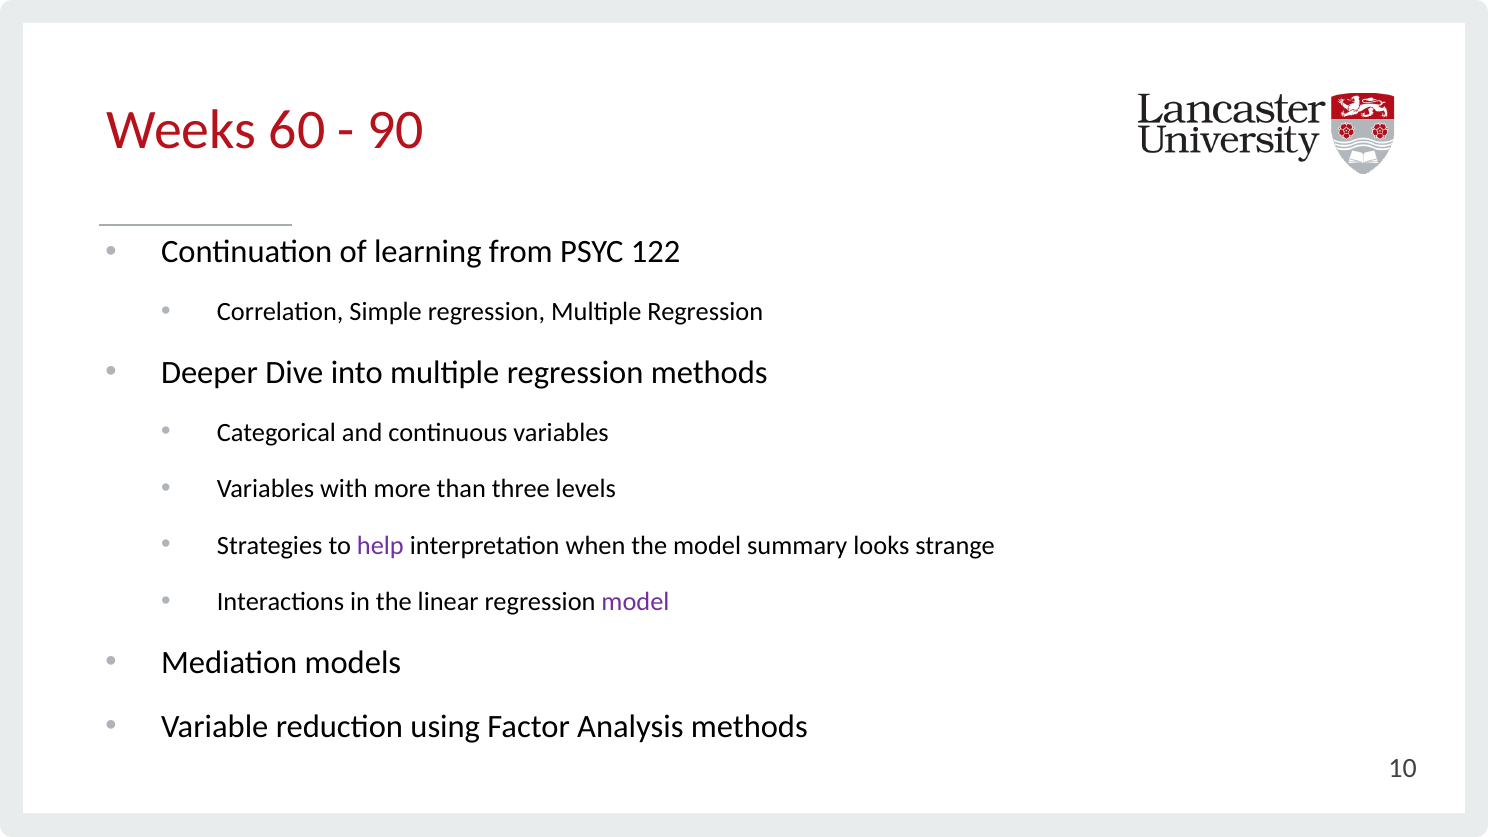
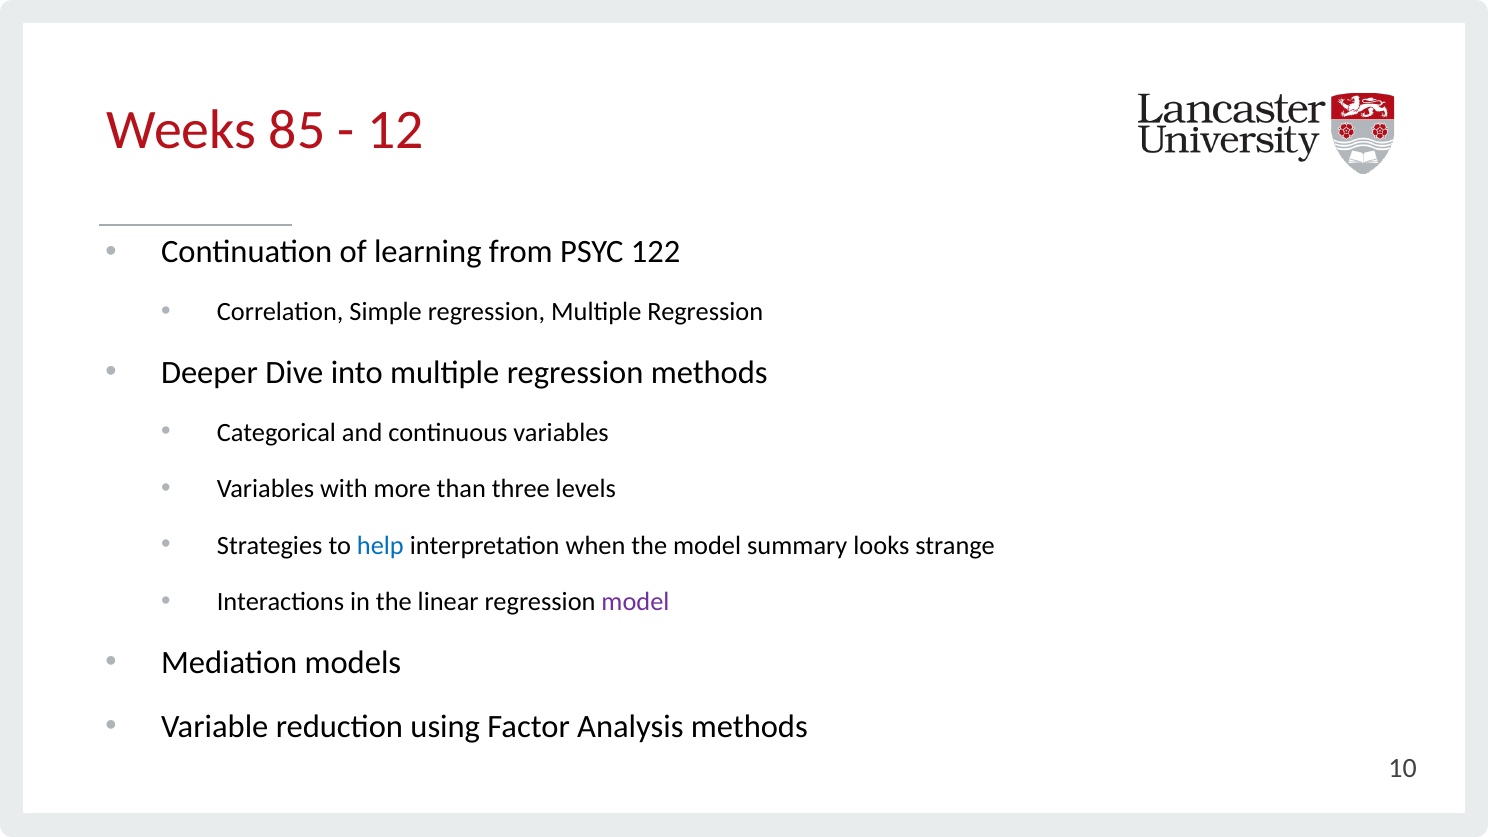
60: 60 -> 85
90: 90 -> 12
help colour: purple -> blue
